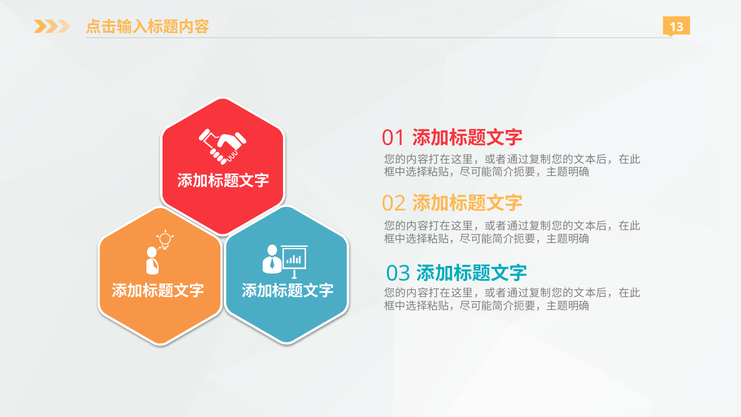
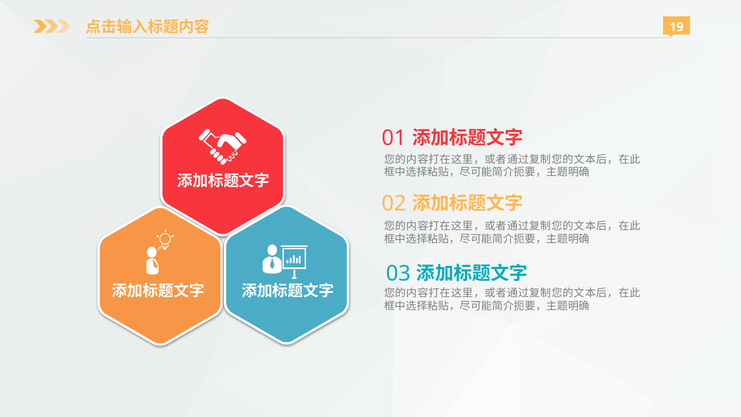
13: 13 -> 19
